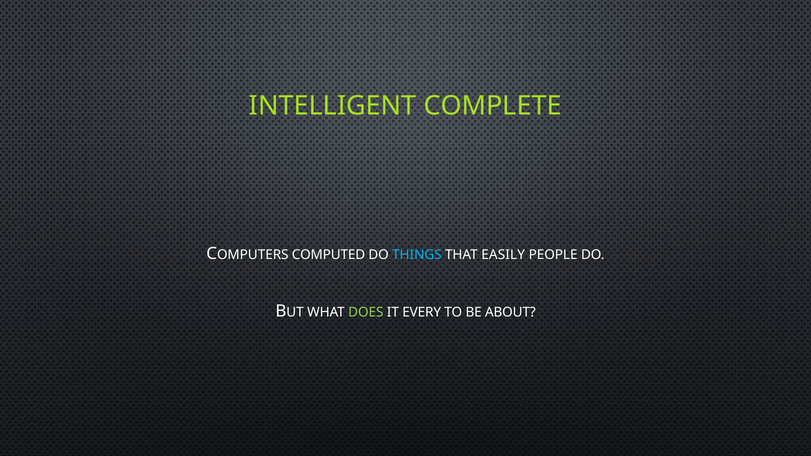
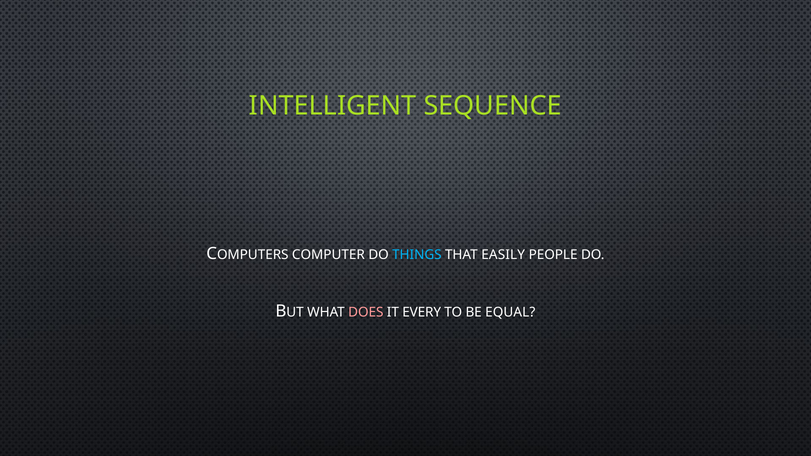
COMPLETE: COMPLETE -> SEQUENCE
COMPUTED: COMPUTED -> COMPUTER
DOES colour: light green -> pink
ABOUT: ABOUT -> EQUAL
